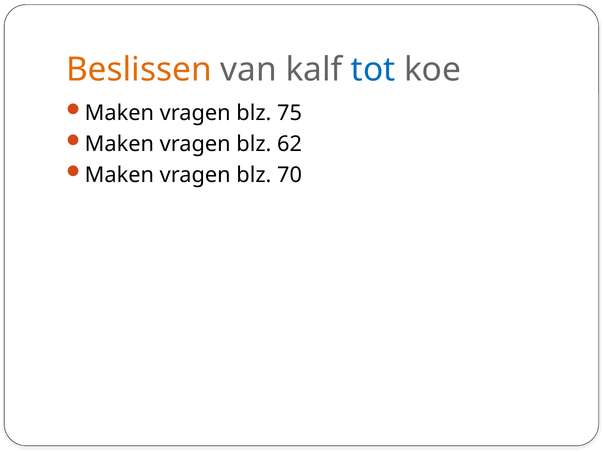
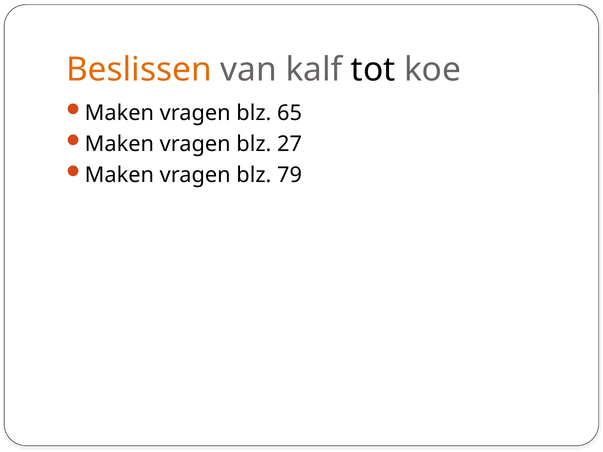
tot colour: blue -> black
75: 75 -> 65
62: 62 -> 27
70: 70 -> 79
